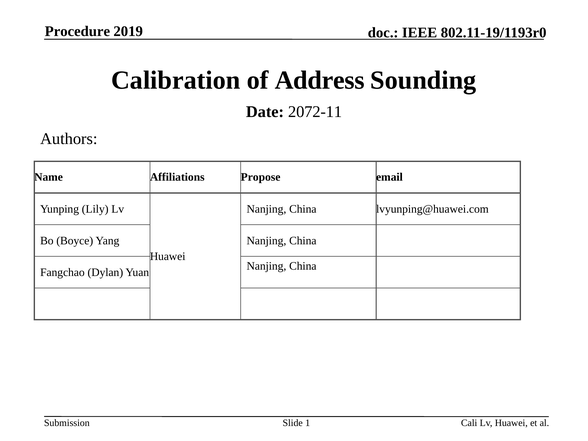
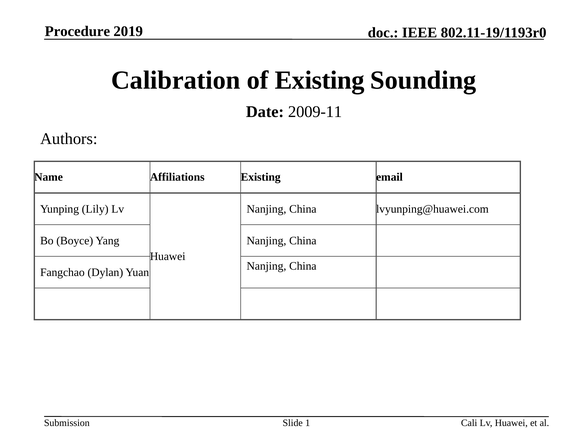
of Address: Address -> Existing
2072-11: 2072-11 -> 2009-11
Affiliations Propose: Propose -> Existing
